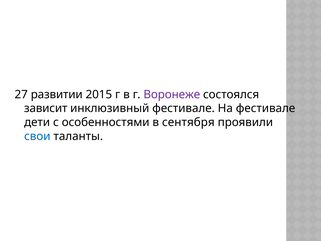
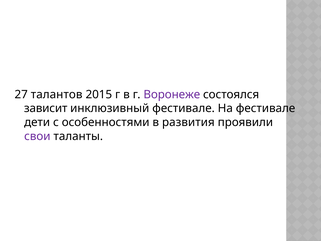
развитии: развитии -> талантов
сентября: сентября -> развития
свои colour: blue -> purple
